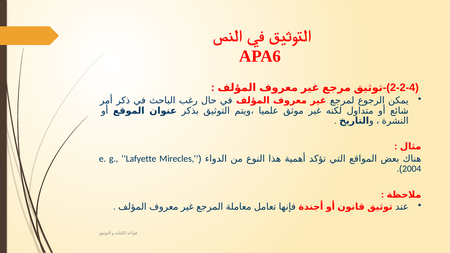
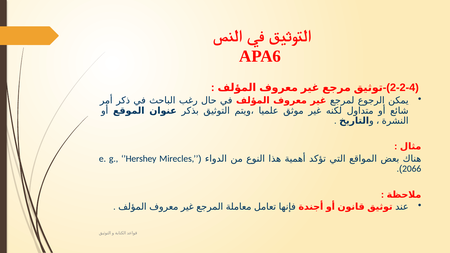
’Lafyette: ’Lafyette -> ’Hershey
2004: 2004 -> 2066
